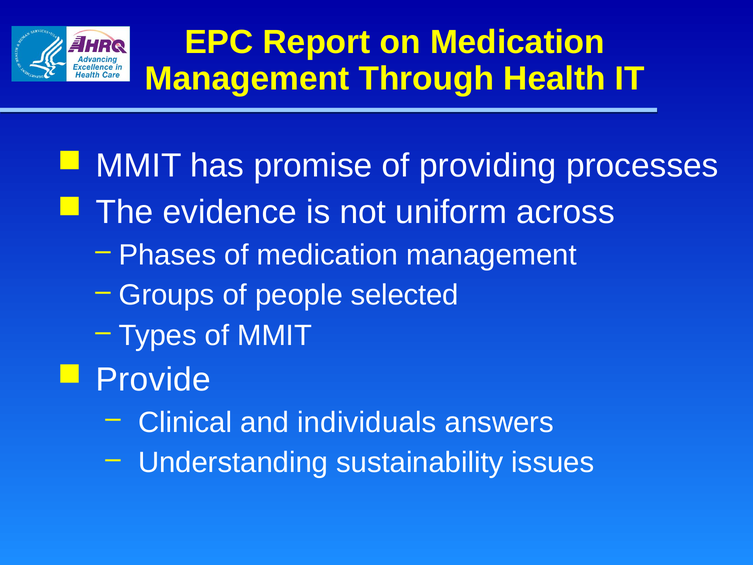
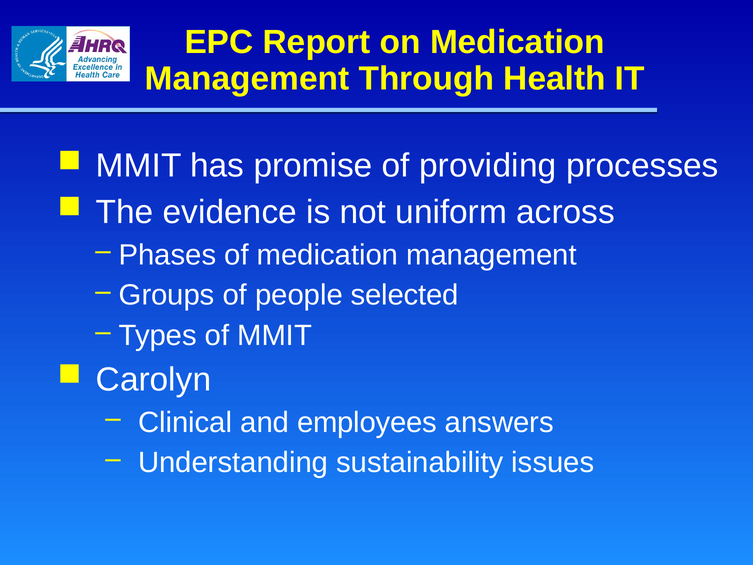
Provide: Provide -> Carolyn
individuals: individuals -> employees
